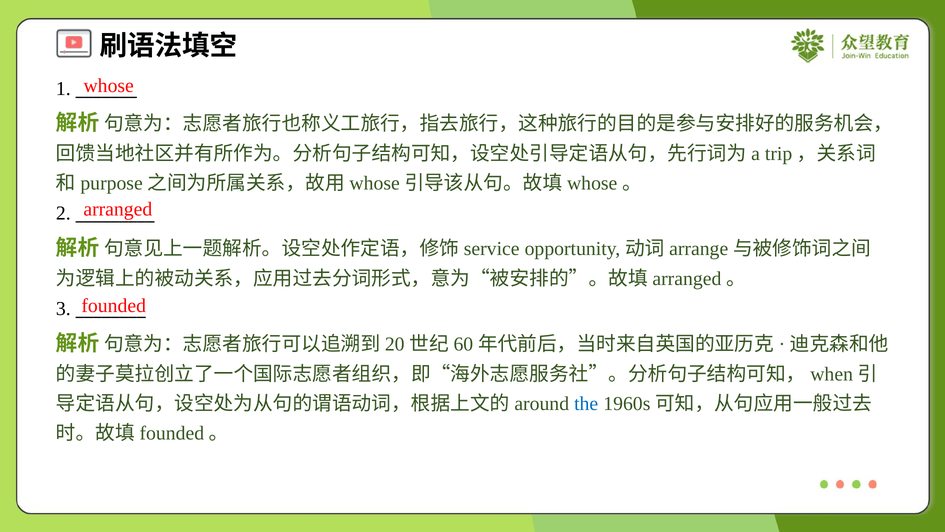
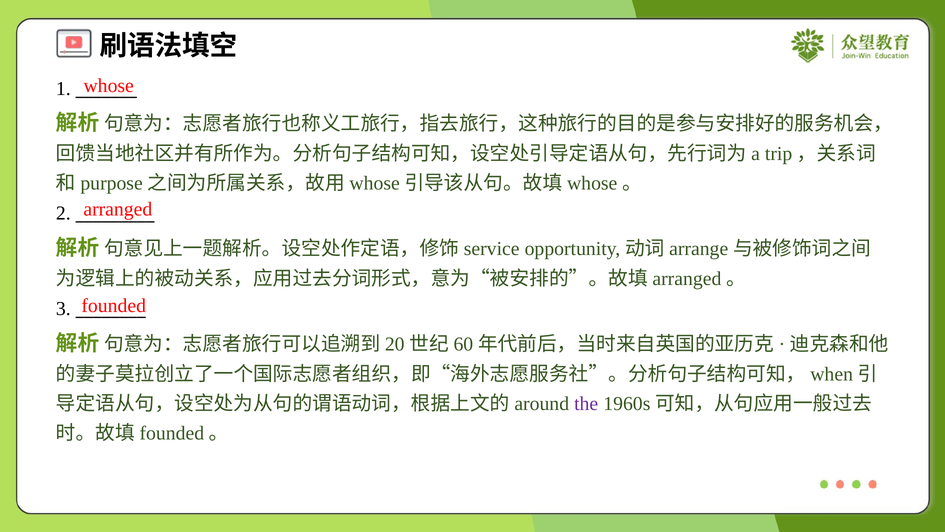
the colour: blue -> purple
